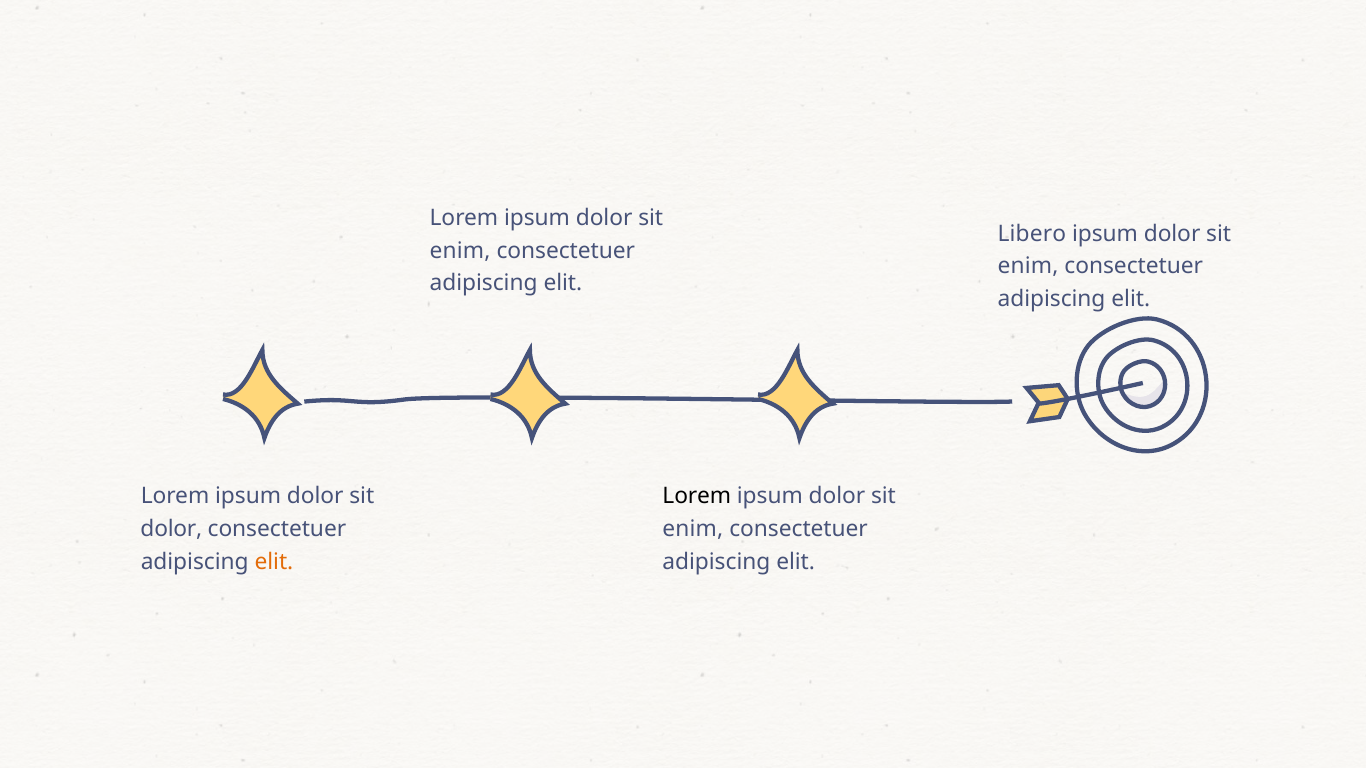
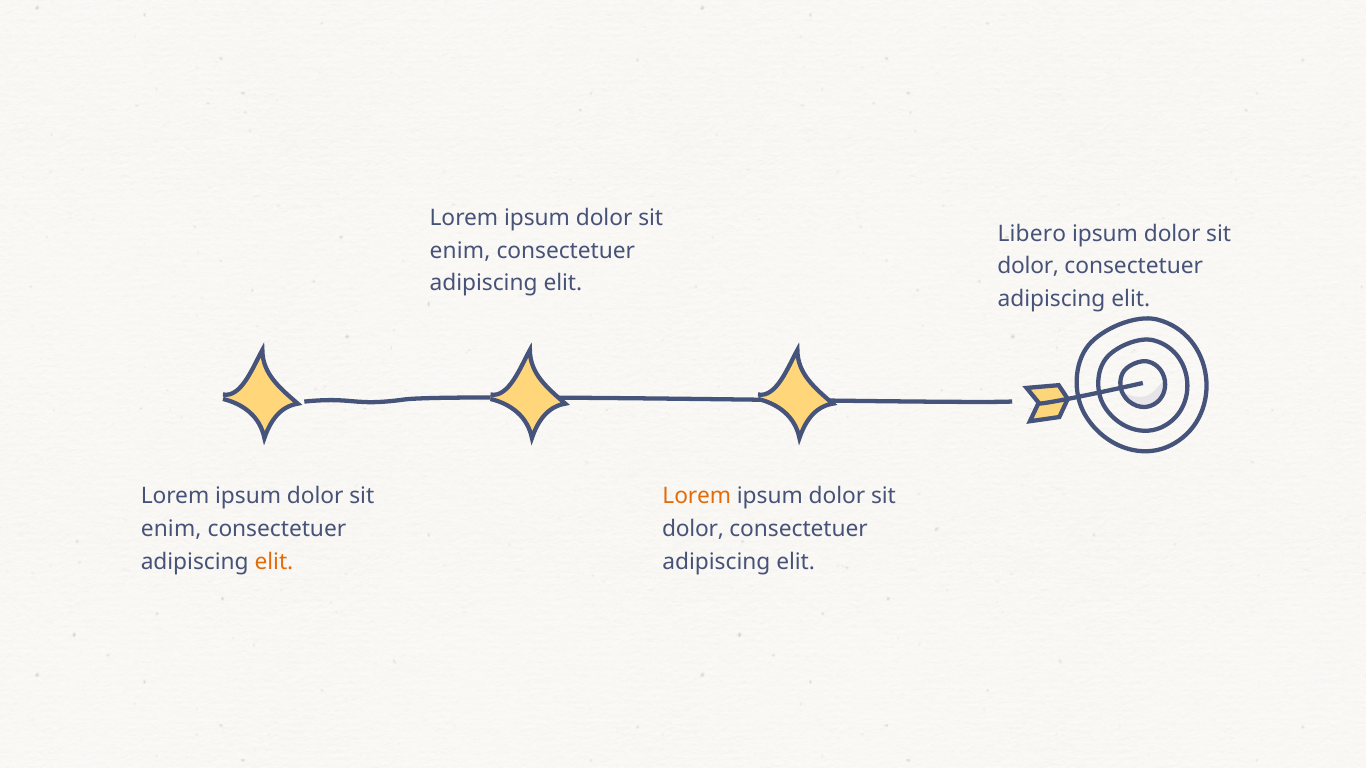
enim at (1028, 266): enim -> dolor
Lorem at (697, 496) colour: black -> orange
dolor at (171, 529): dolor -> enim
enim at (693, 529): enim -> dolor
